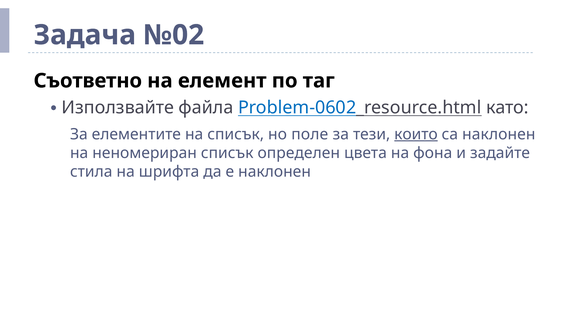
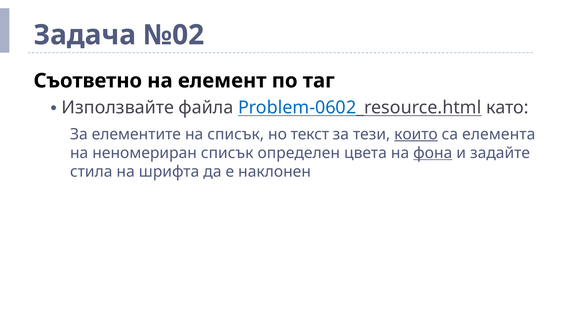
поле: поле -> текст
са наклонен: наклонен -> елемента
фона underline: none -> present
